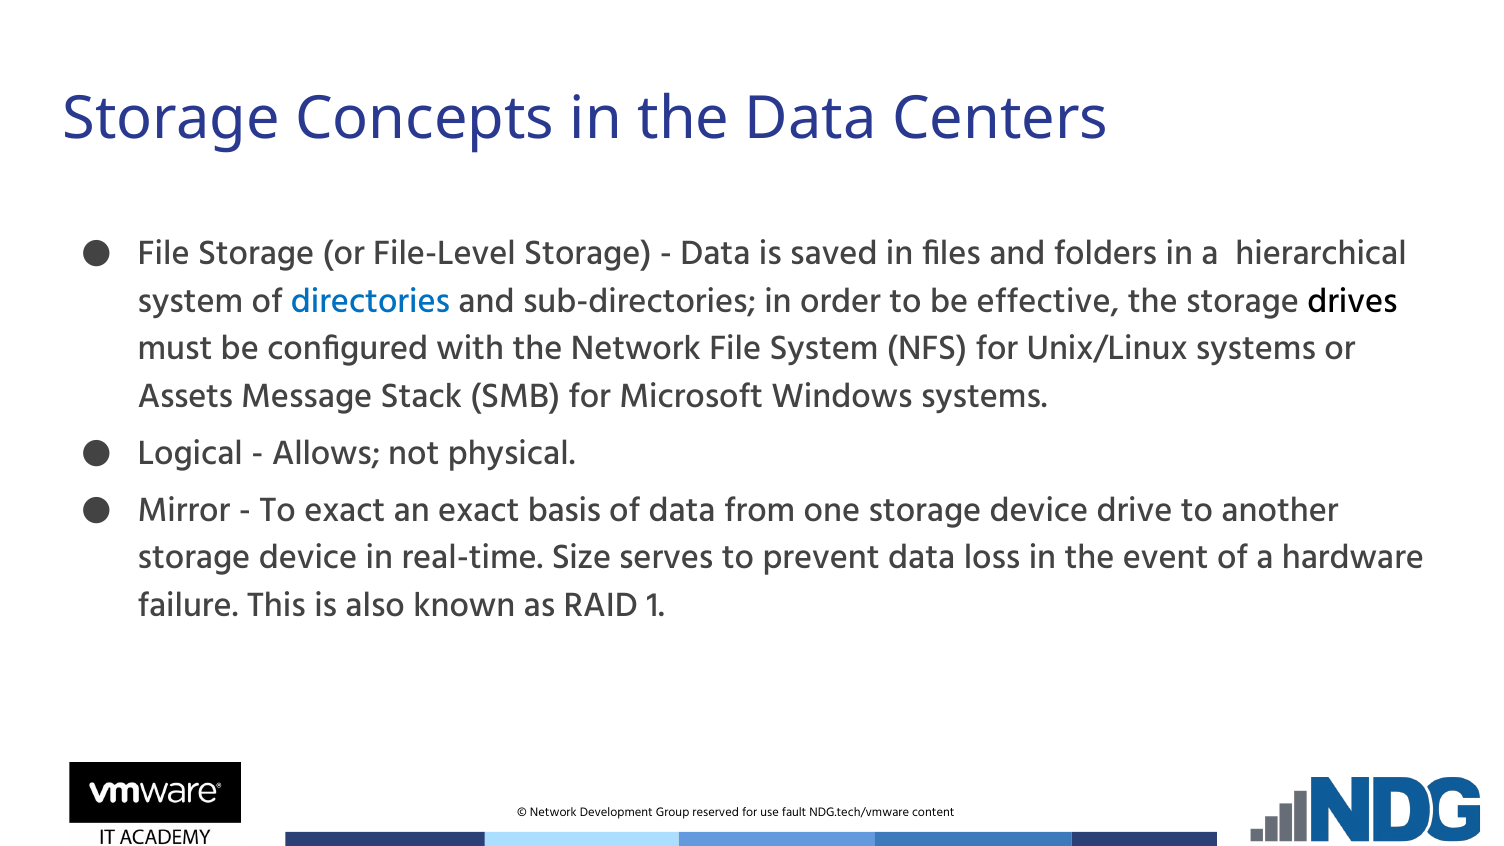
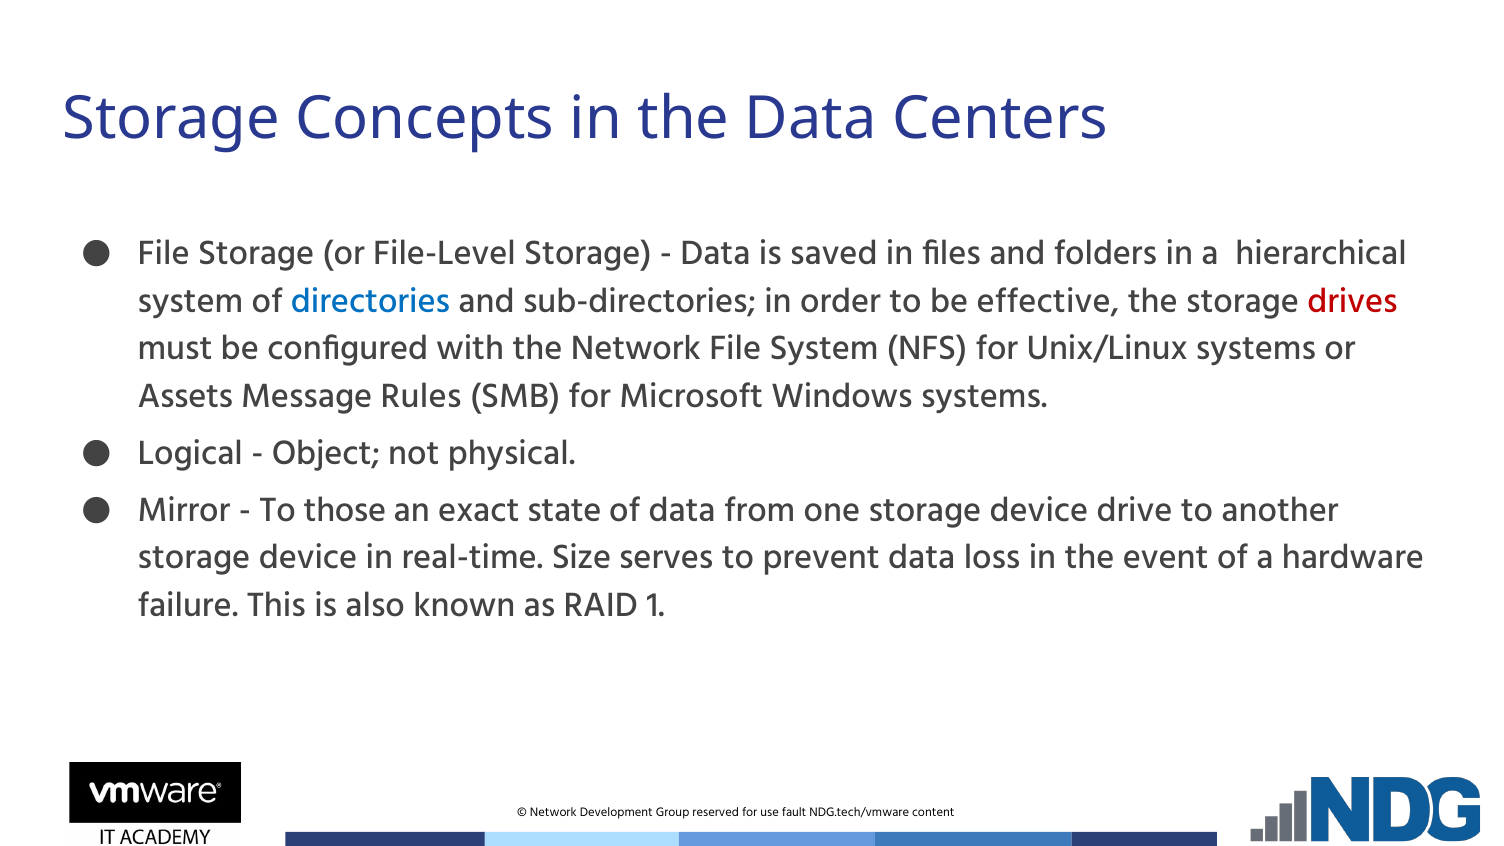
drives colour: black -> red
Stack: Stack -> Rules
Allows: Allows -> Object
To exact: exact -> those
basis: basis -> state
